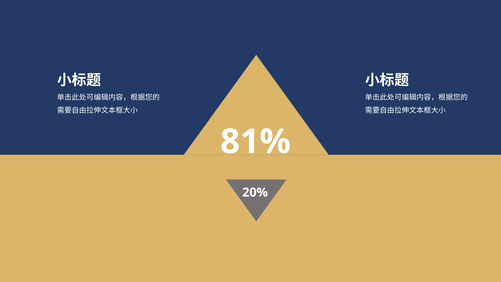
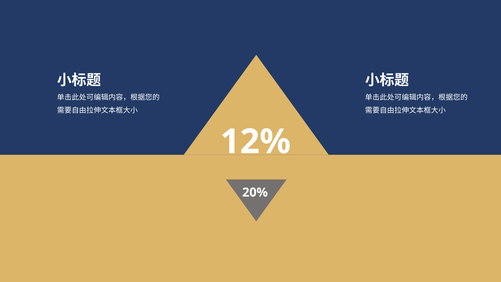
81%: 81% -> 12%
